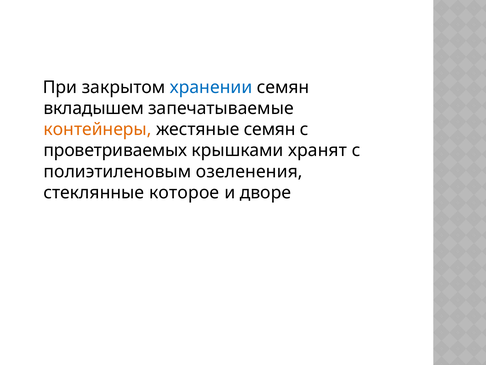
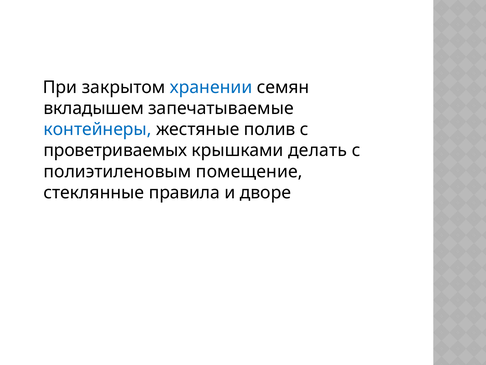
контейнеры colour: orange -> blue
жестяные семян: семян -> полив
хранят: хранят -> делать
озеленения: озеленения -> помещение
которое: которое -> правила
